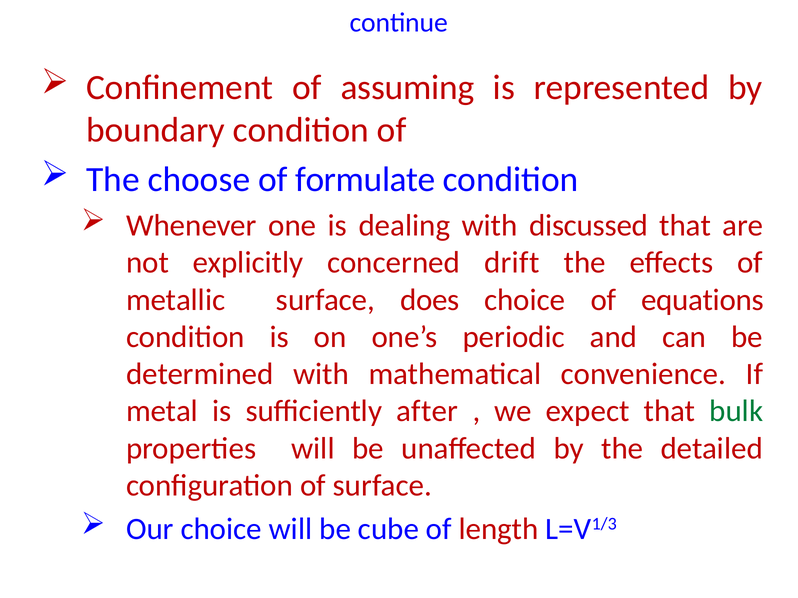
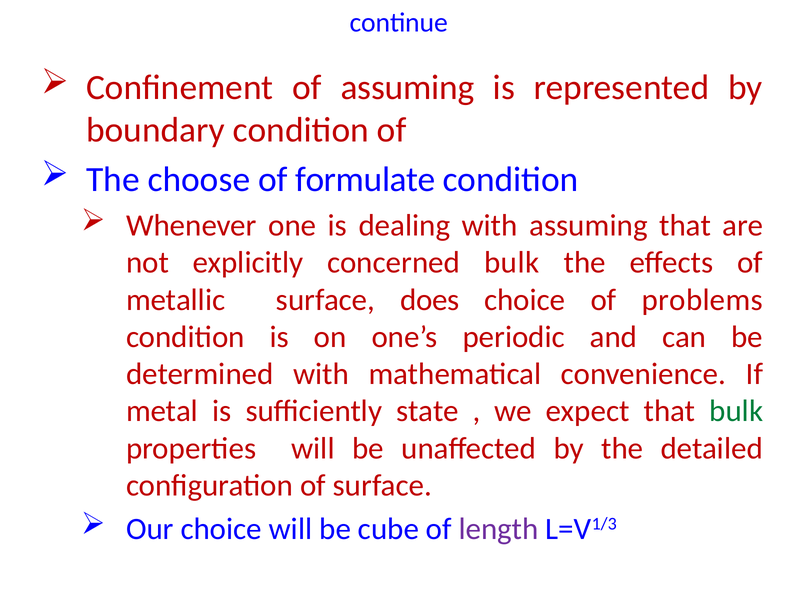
with discussed: discussed -> assuming
concerned drift: drift -> bulk
equations: equations -> problems
after: after -> state
length colour: red -> purple
